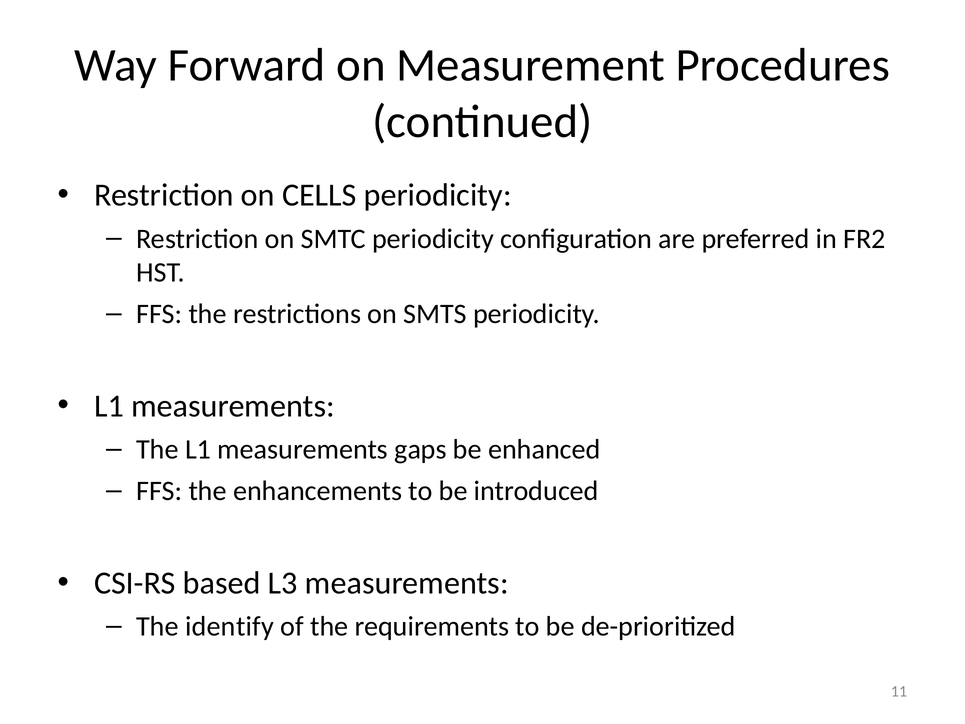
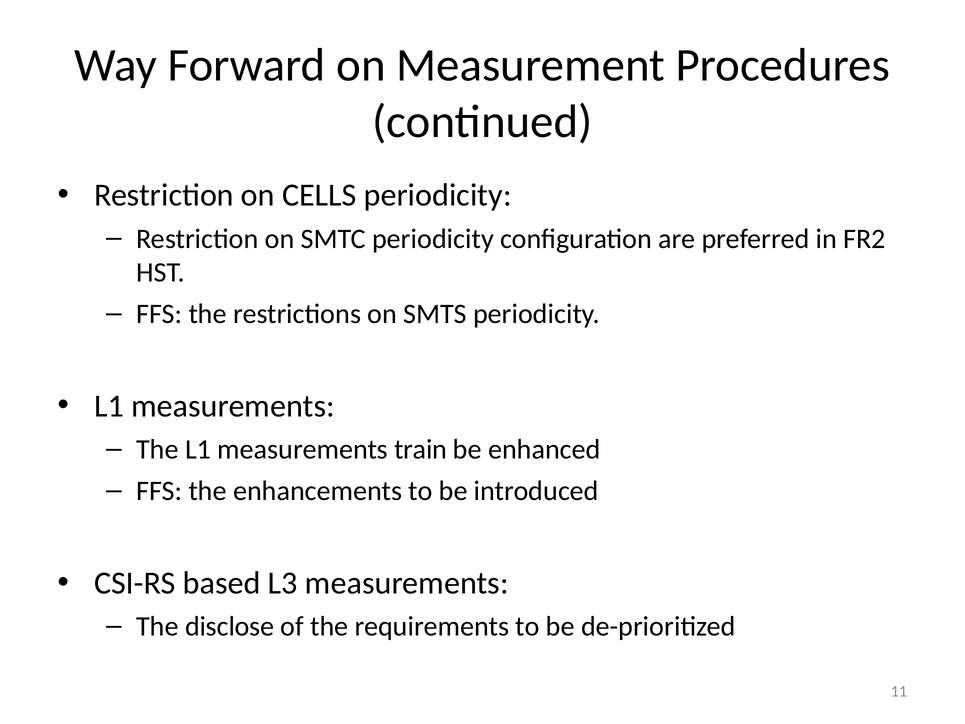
gaps: gaps -> train
identify: identify -> disclose
